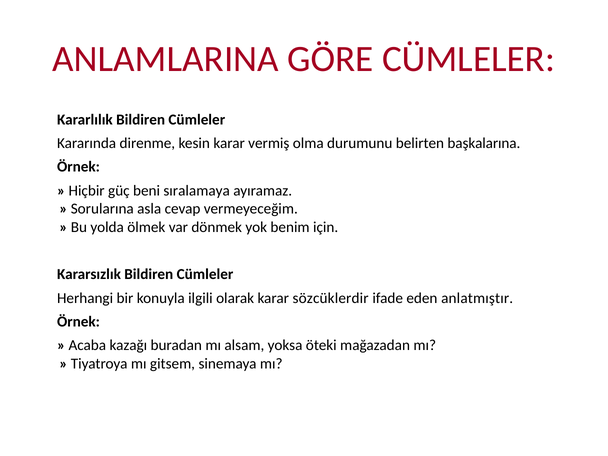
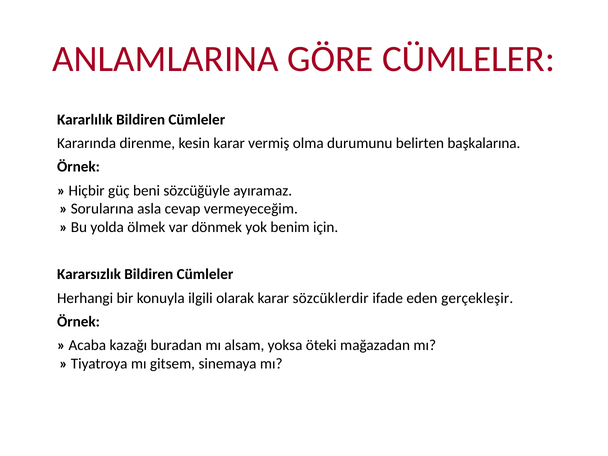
sıralamaya: sıralamaya -> sözcüğüyle
anlatmıştır: anlatmıştır -> gerçekleşir
